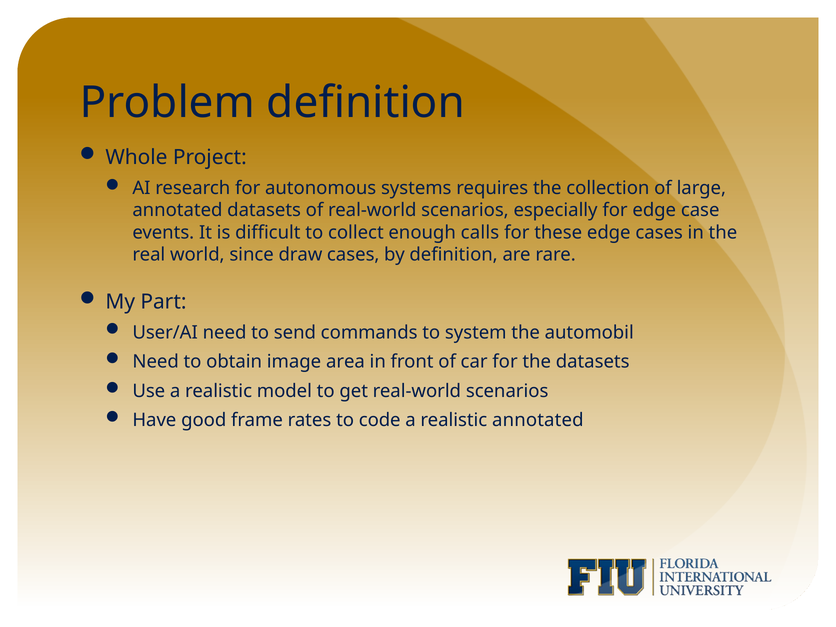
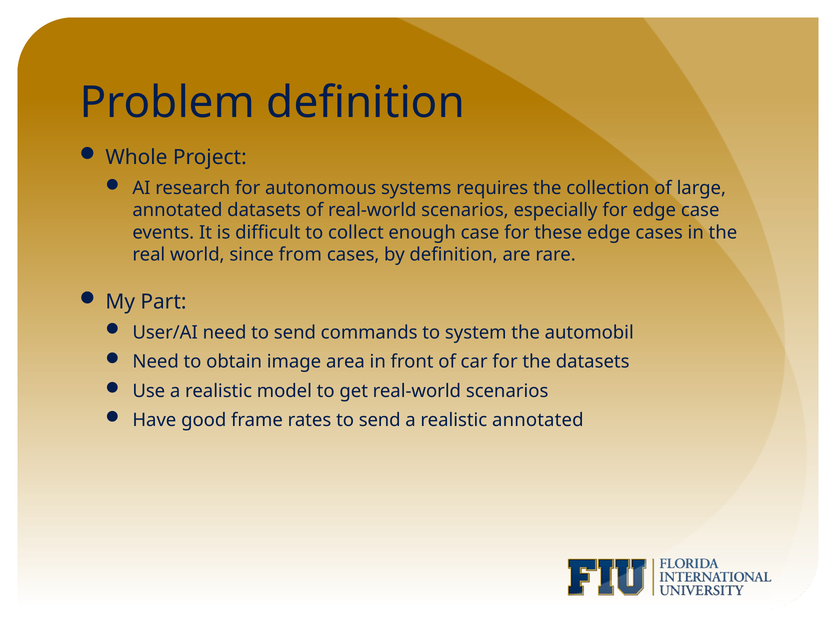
enough calls: calls -> case
draw: draw -> from
rates to code: code -> send
